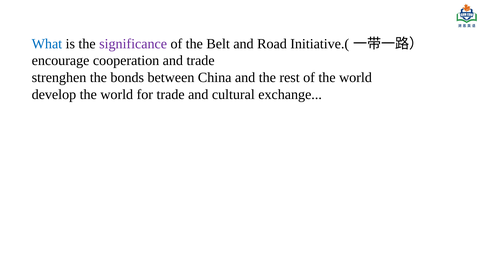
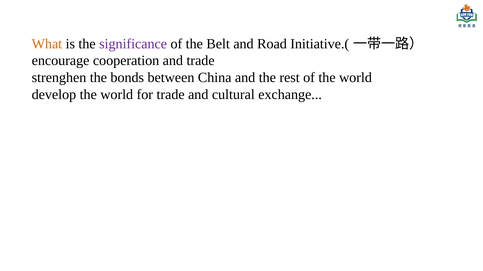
What colour: blue -> orange
